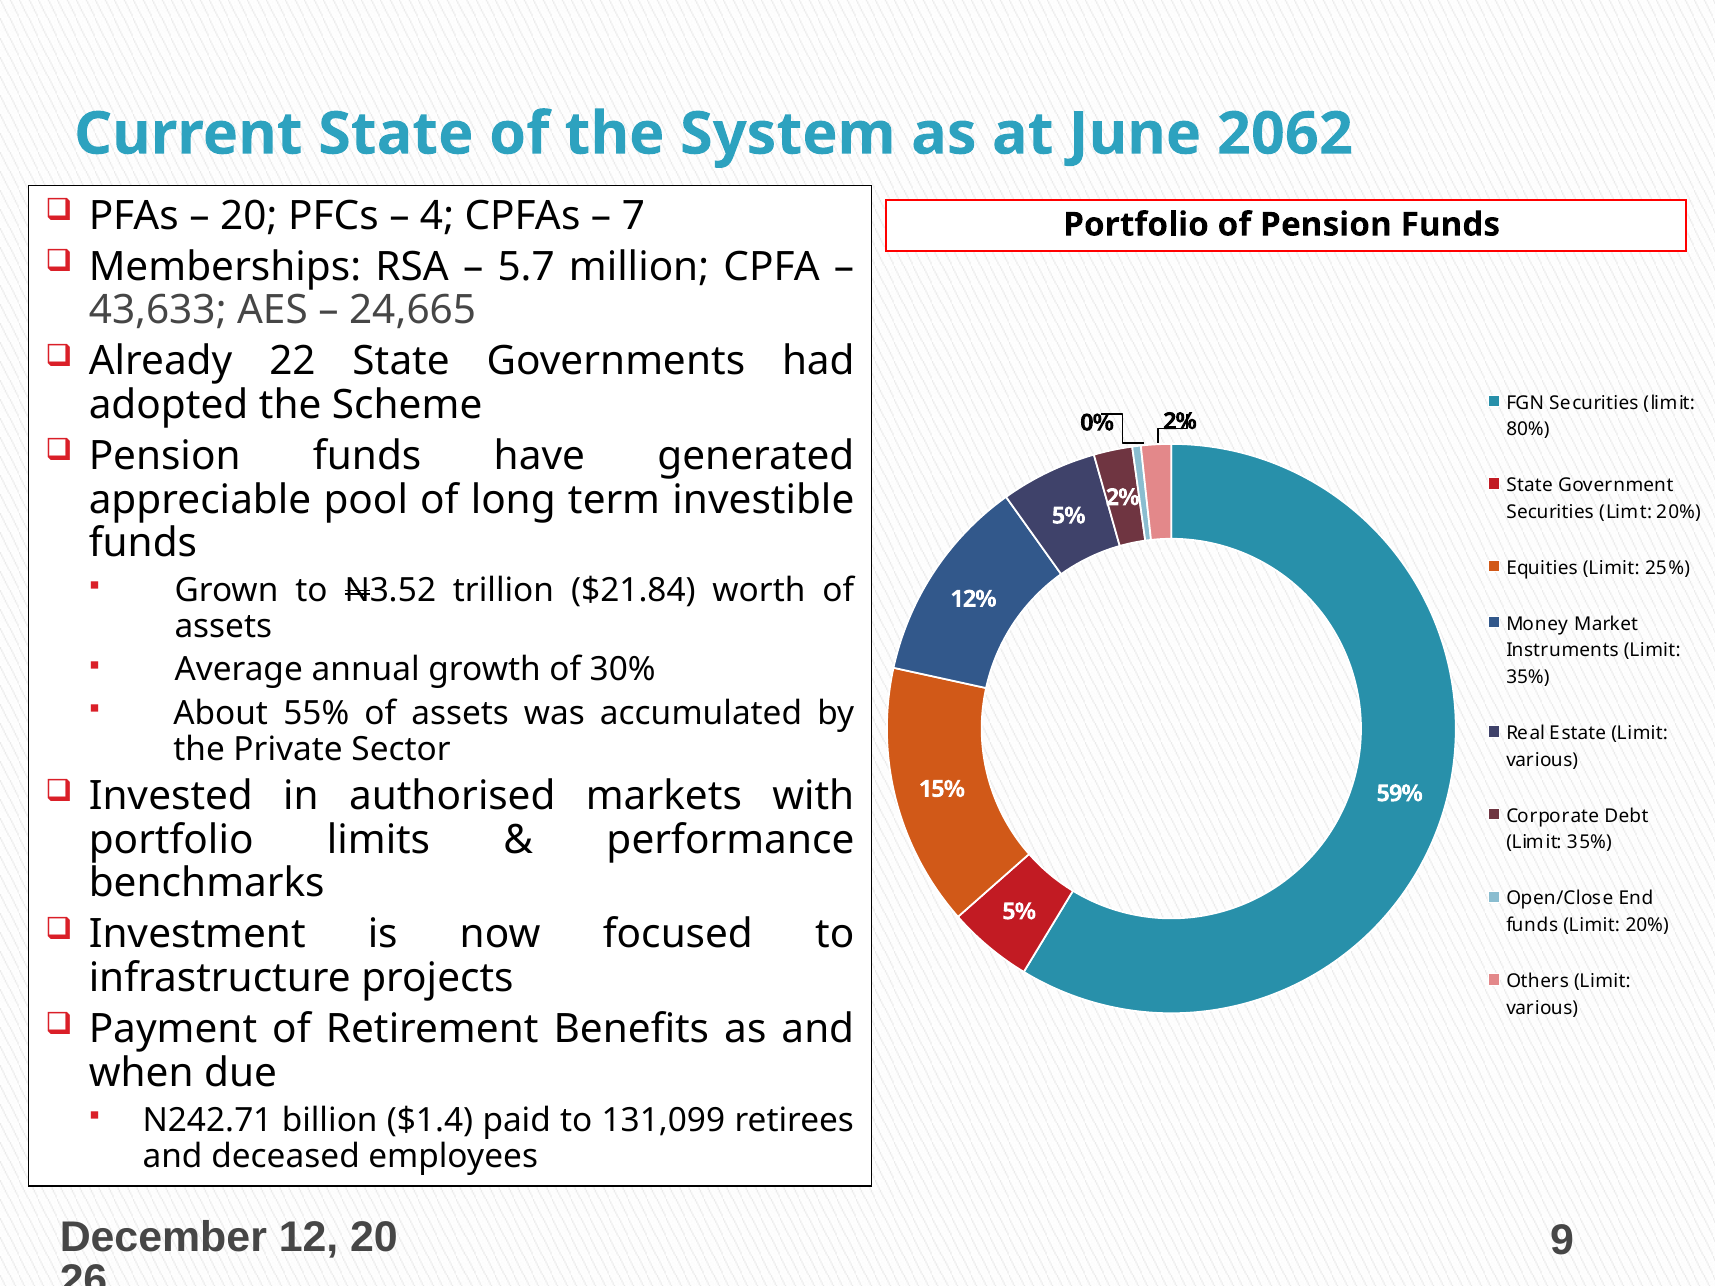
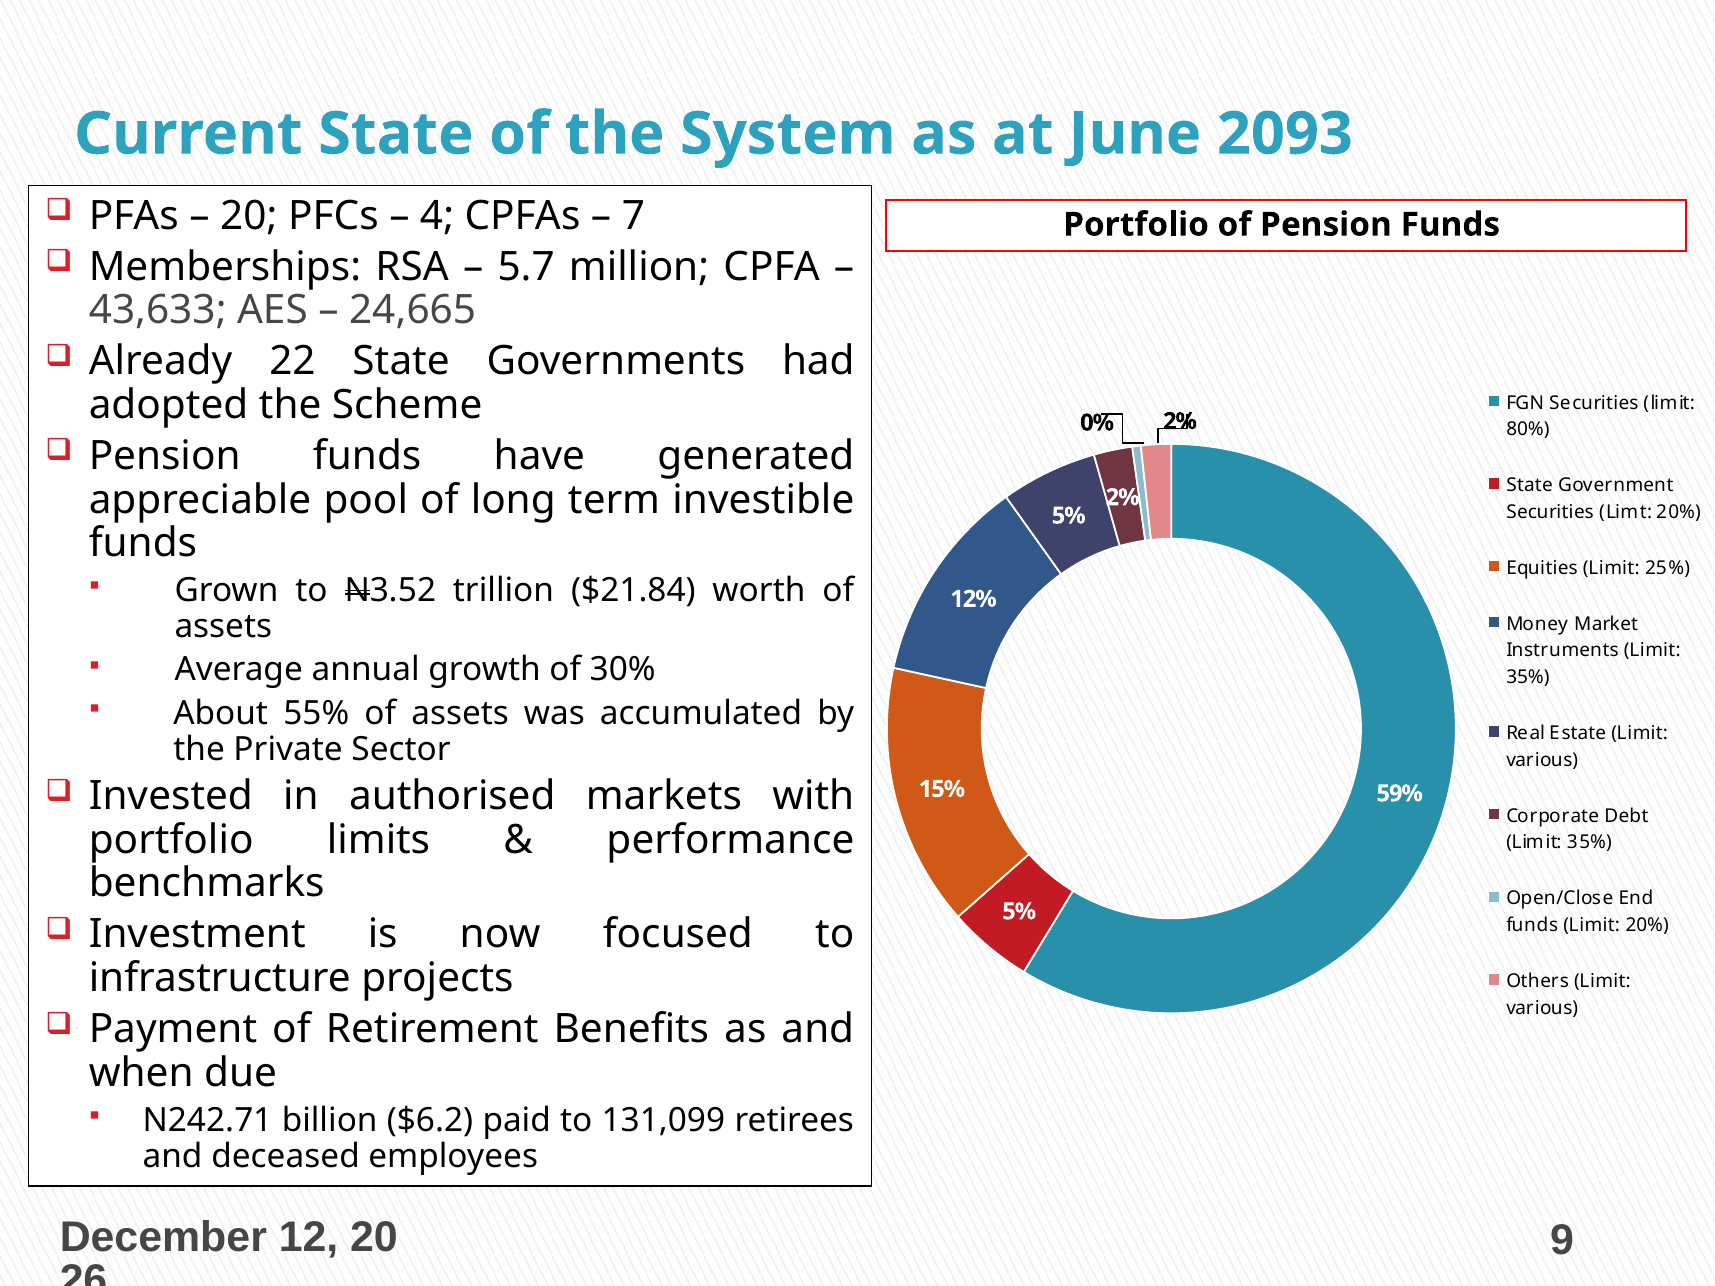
2062: 2062 -> 2093
$1.4: $1.4 -> $6.2
